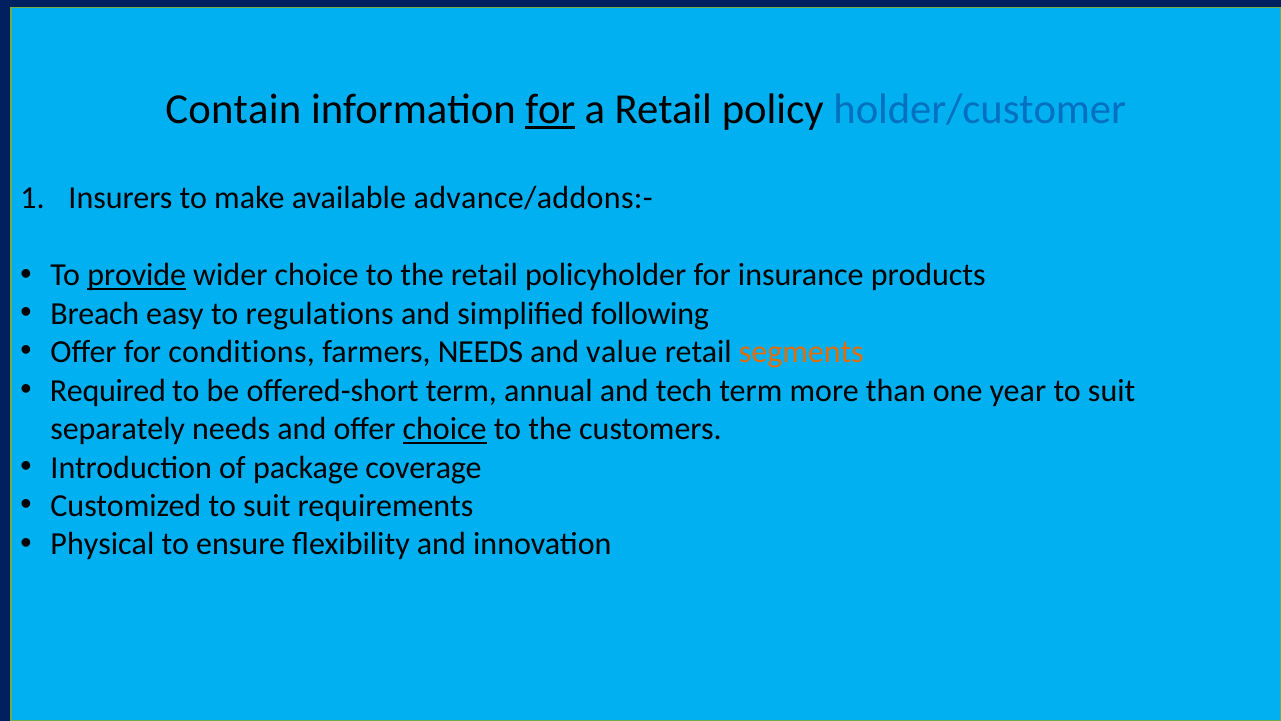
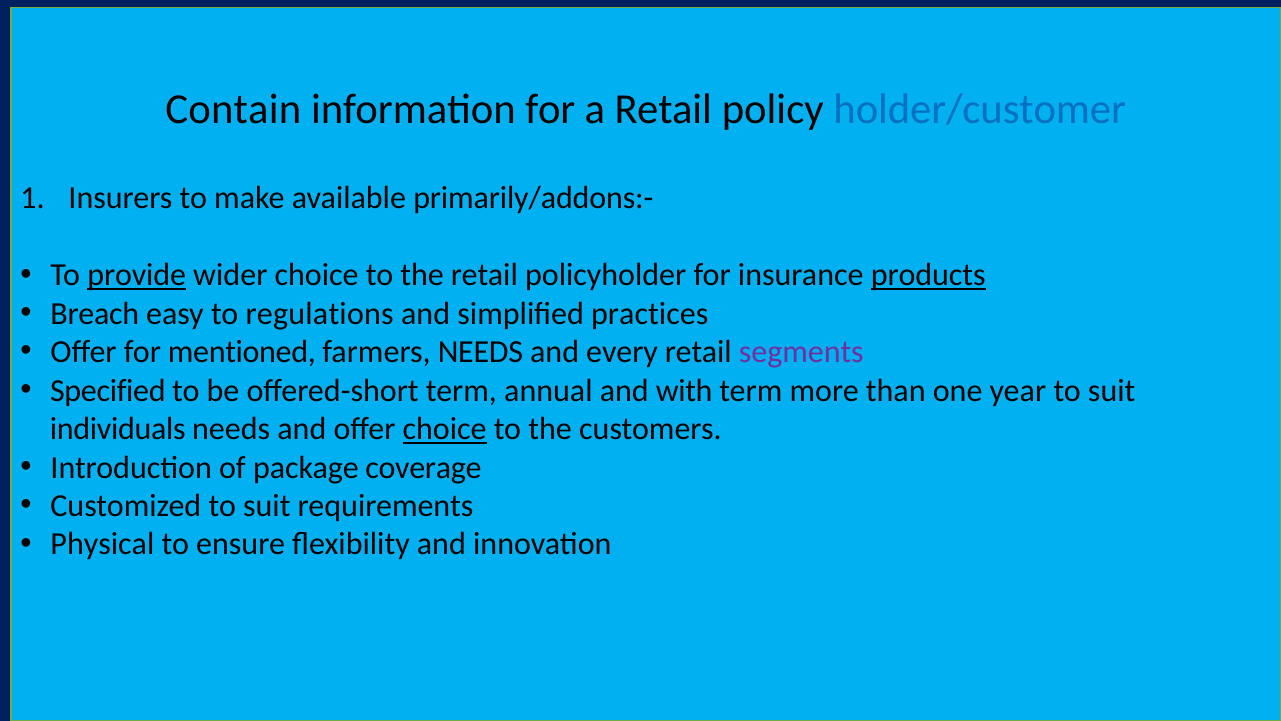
for at (550, 109) underline: present -> none
advance/addons:-: advance/addons:- -> primarily/addons:-
products underline: none -> present
following: following -> practices
conditions: conditions -> mentioned
value: value -> every
segments colour: orange -> purple
Required: Required -> Specified
tech: tech -> with
separately: separately -> individuals
